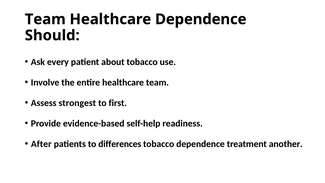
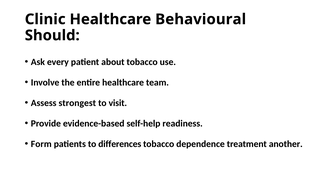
Team at (45, 19): Team -> Clinic
Healthcare Dependence: Dependence -> Behavioural
first: first -> visit
After: After -> Form
